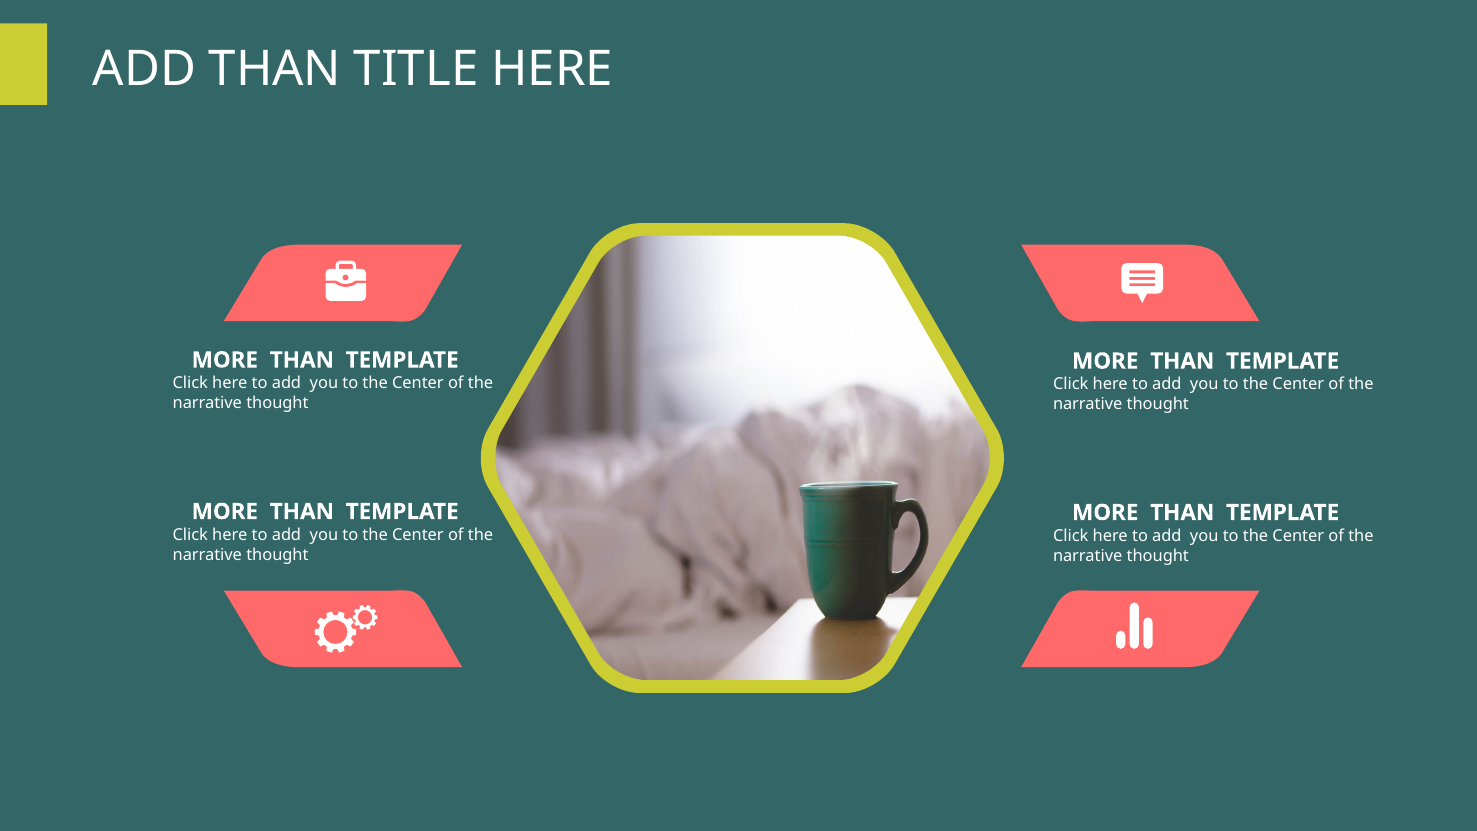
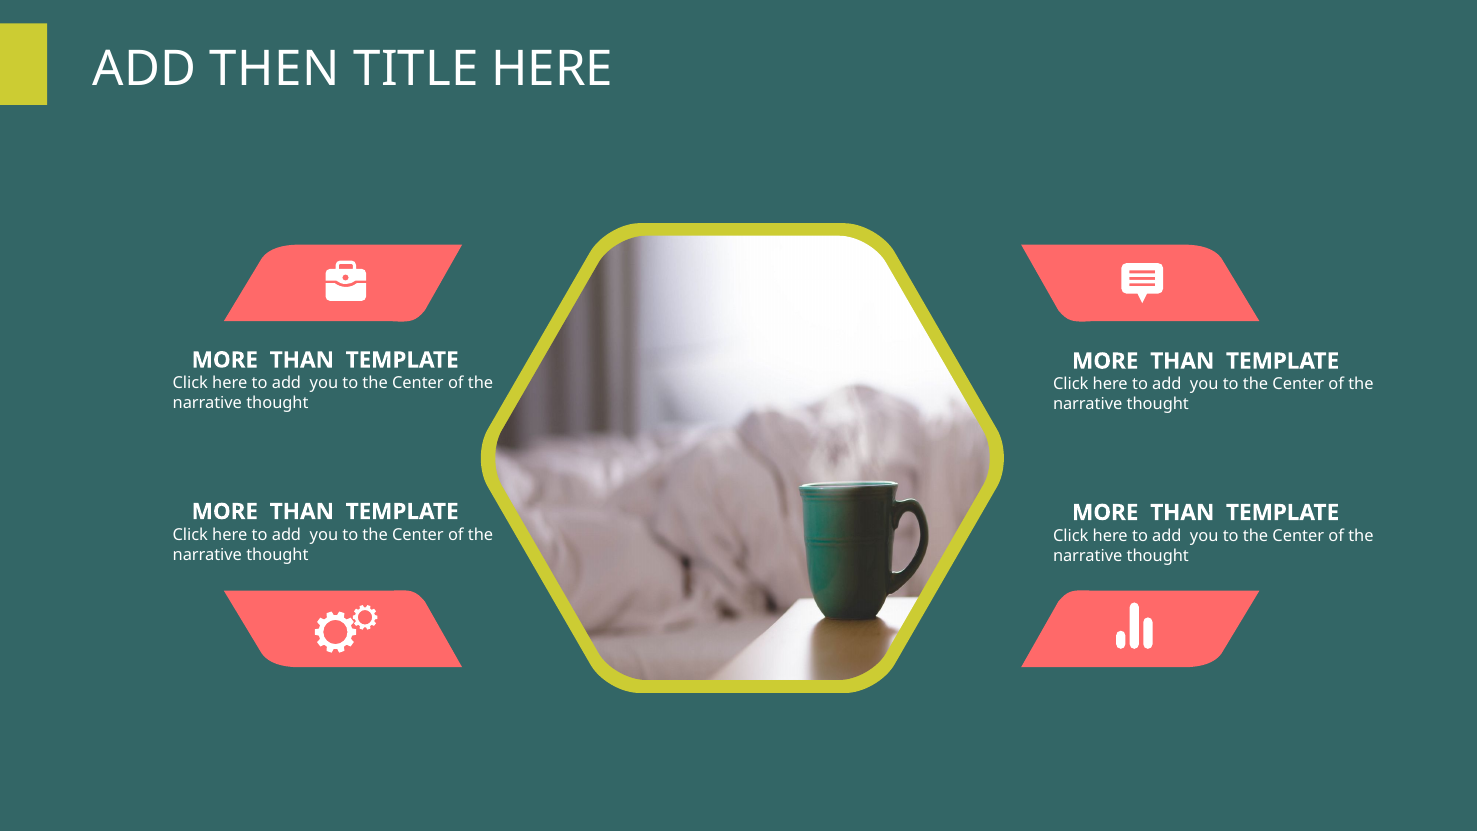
ADD THAN: THAN -> THEN
